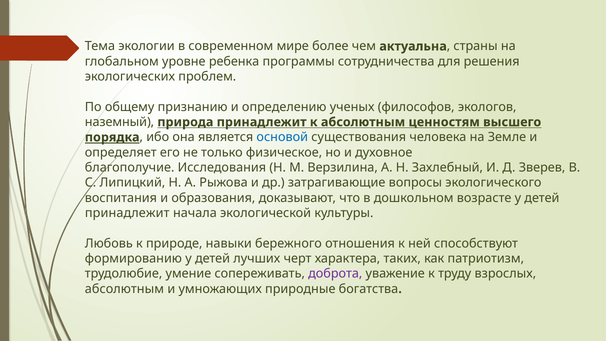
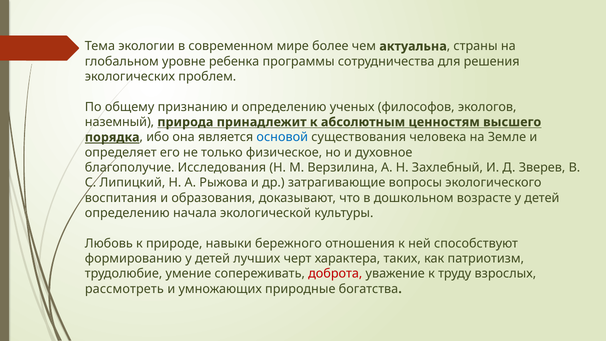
принадлежит at (127, 213): принадлежит -> определению
доброта colour: purple -> red
абсолютным at (124, 289): абсолютным -> рассмотреть
